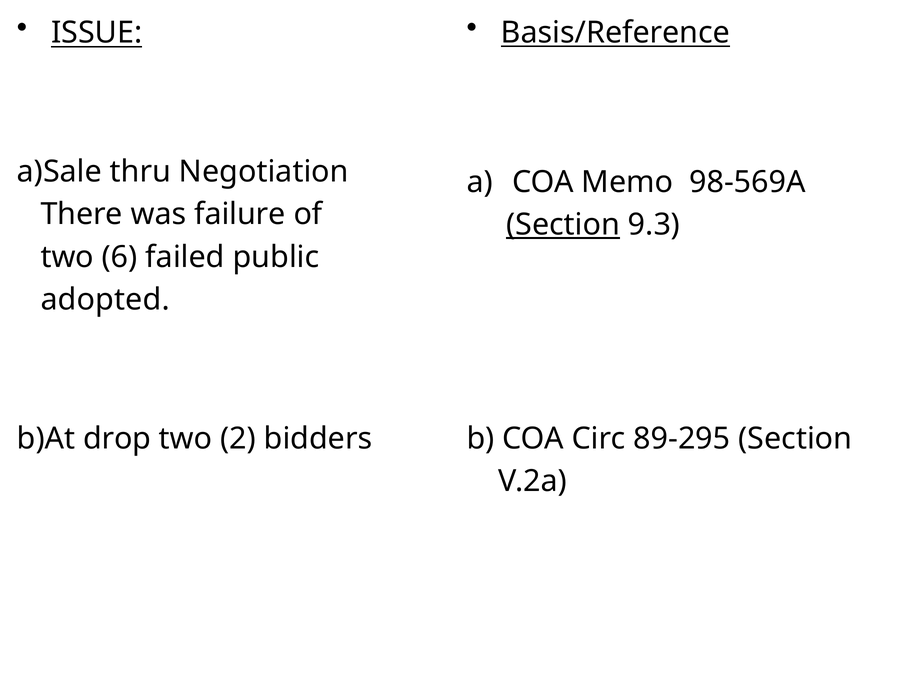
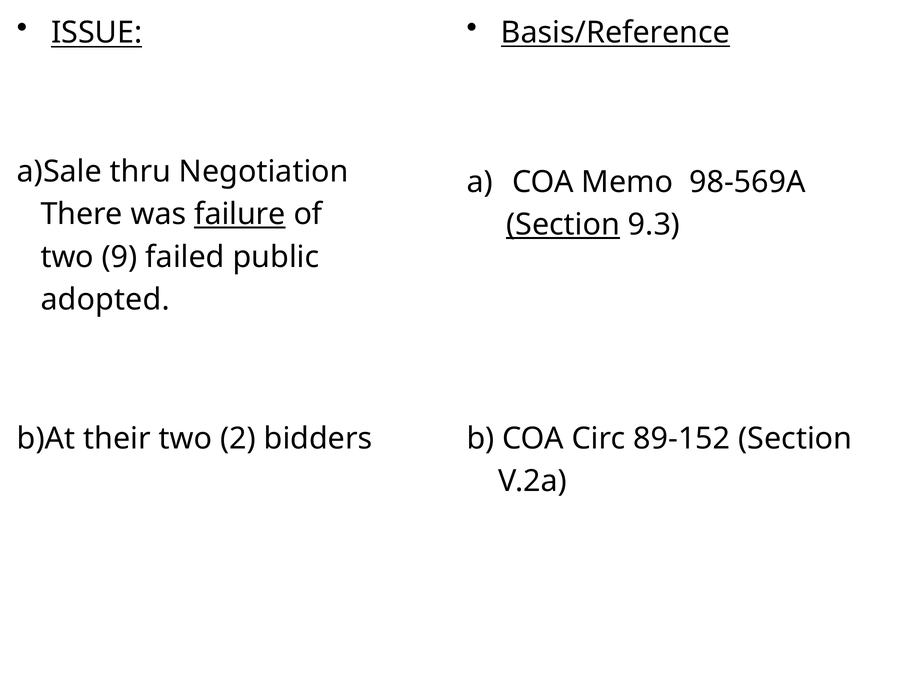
failure underline: none -> present
6: 6 -> 9
89-295: 89-295 -> 89-152
drop: drop -> their
